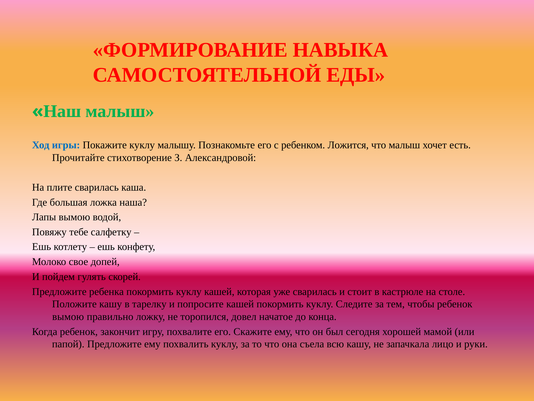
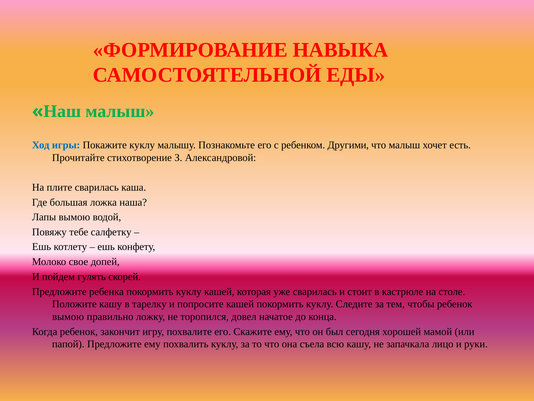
Ложится: Ложится -> Другими
